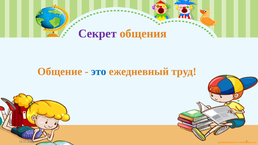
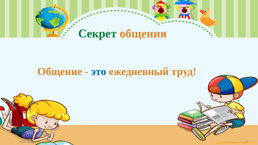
Секрет colour: purple -> green
